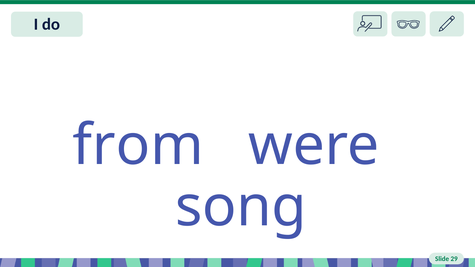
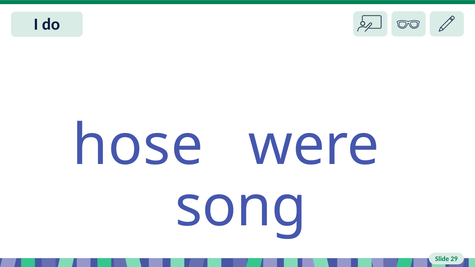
from: from -> hose
